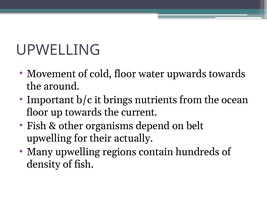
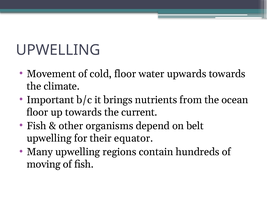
around: around -> climate
actually: actually -> equator
density: density -> moving
